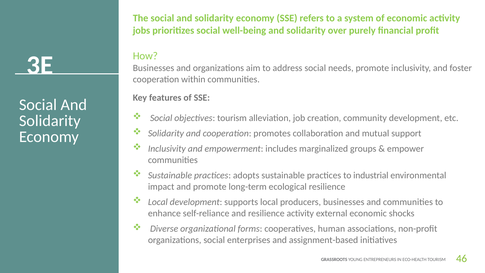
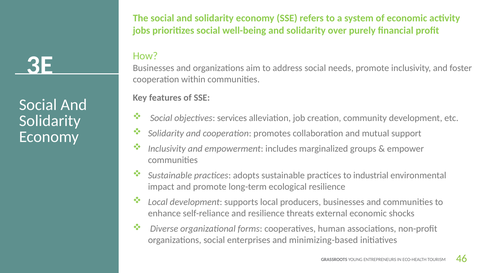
objectives tourism: tourism -> services
resilience activity: activity -> threats
assignment-based: assignment-based -> minimizing-based
